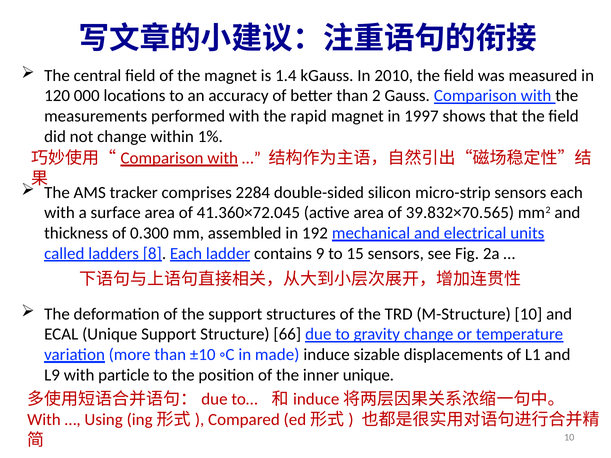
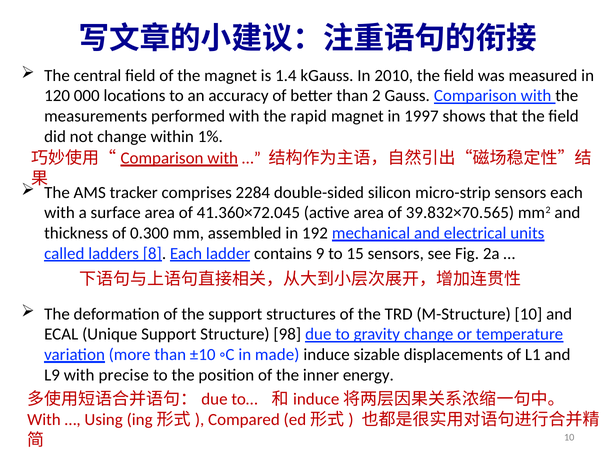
66: 66 -> 98
particle: particle -> precise
inner unique: unique -> energy
